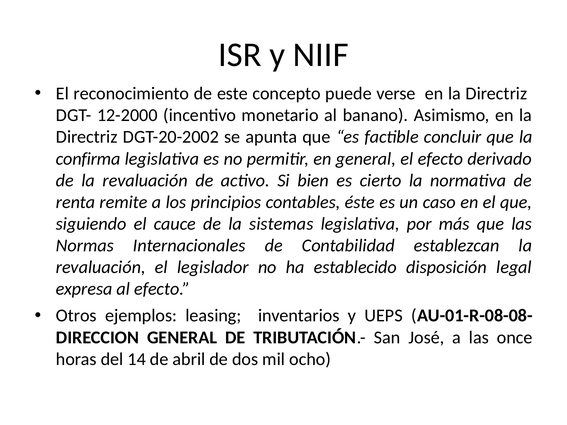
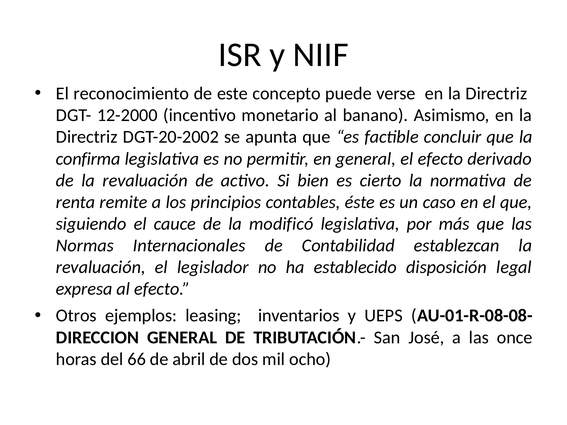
sistemas: sistemas -> modificó
14: 14 -> 66
